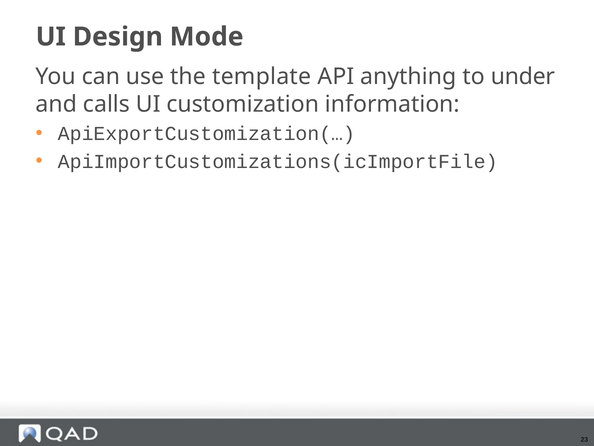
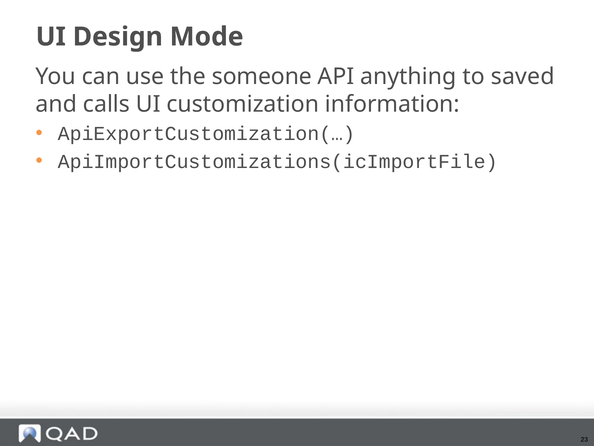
template: template -> someone
under: under -> saved
